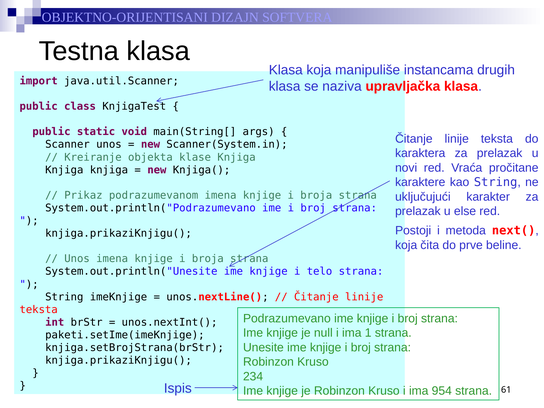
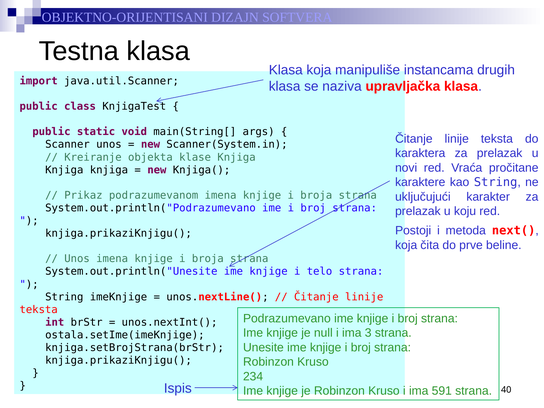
else: else -> koju
1: 1 -> 3
paketi.setIme(imeKnjige: paketi.setIme(imeKnjige -> ostala.setIme(imeKnjige
61: 61 -> 40
954: 954 -> 591
